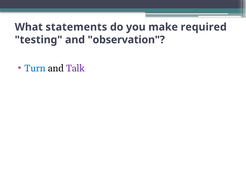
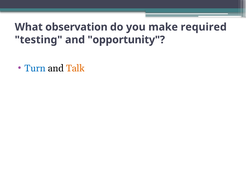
statements: statements -> observation
observation: observation -> opportunity
Talk colour: purple -> orange
